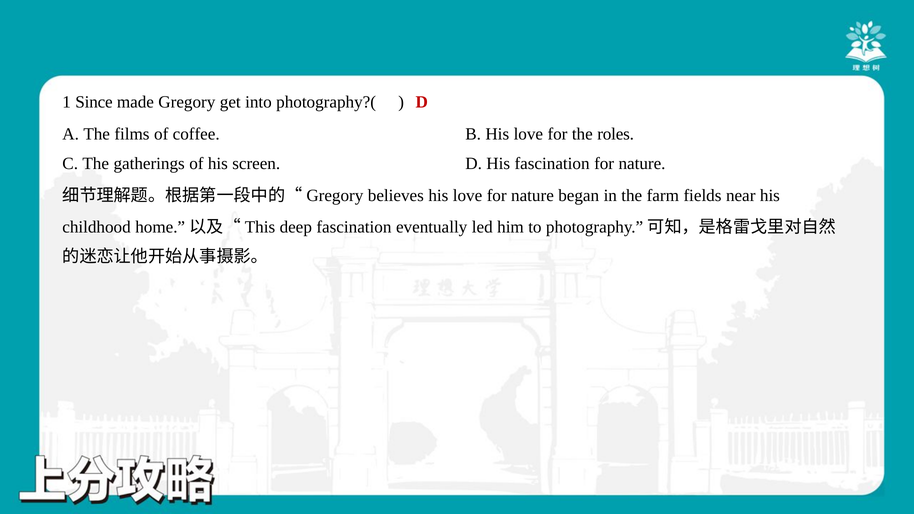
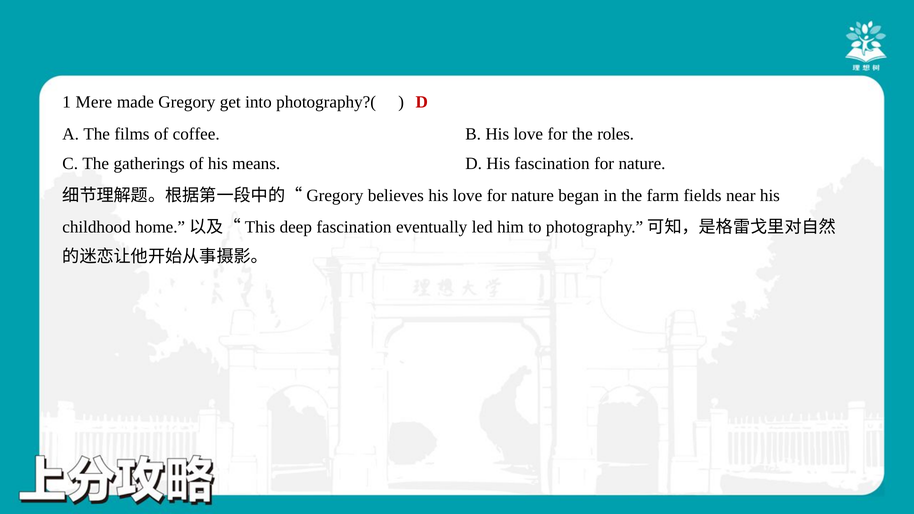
Since: Since -> Mere
screen: screen -> means
